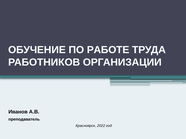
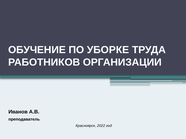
РАБОТЕ: РАБОТЕ -> УБОРКЕ
